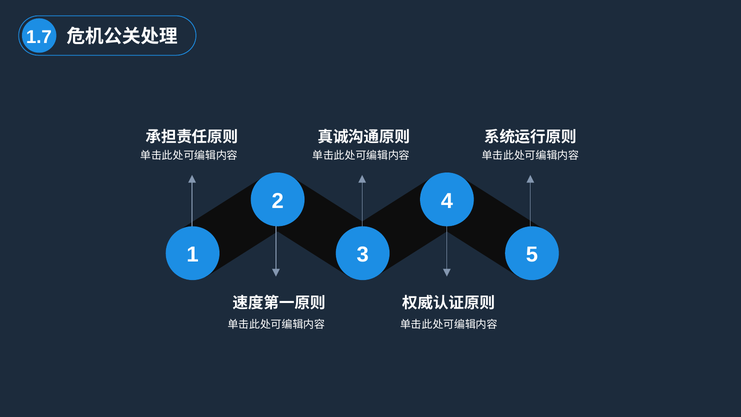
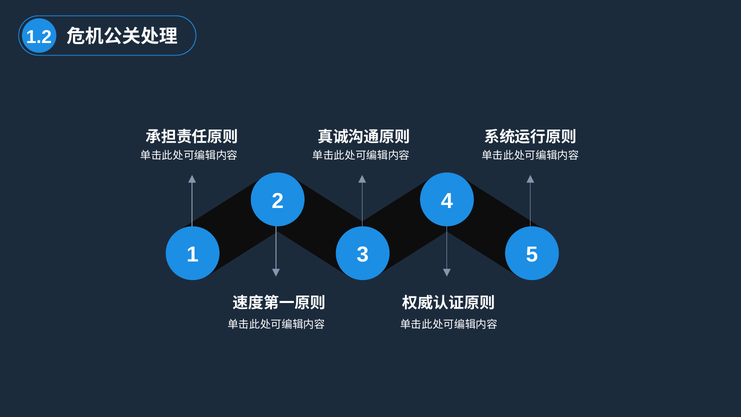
1.7: 1.7 -> 1.2
